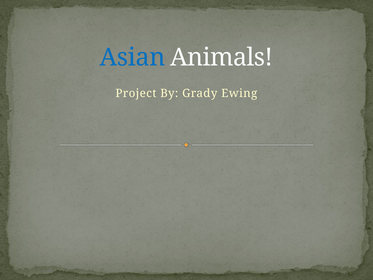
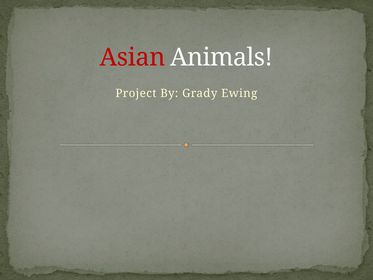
Asian colour: blue -> red
